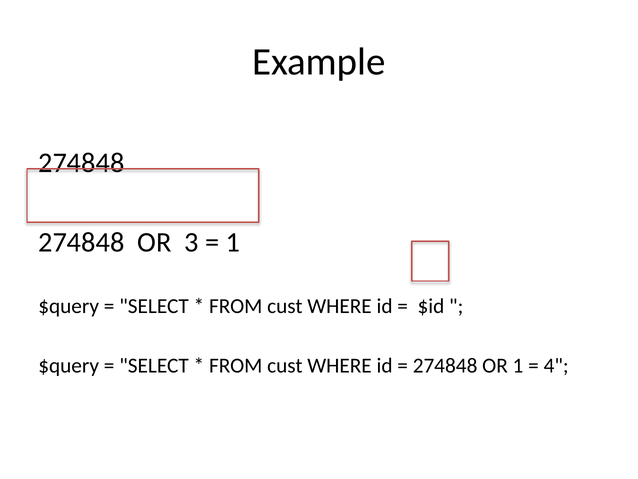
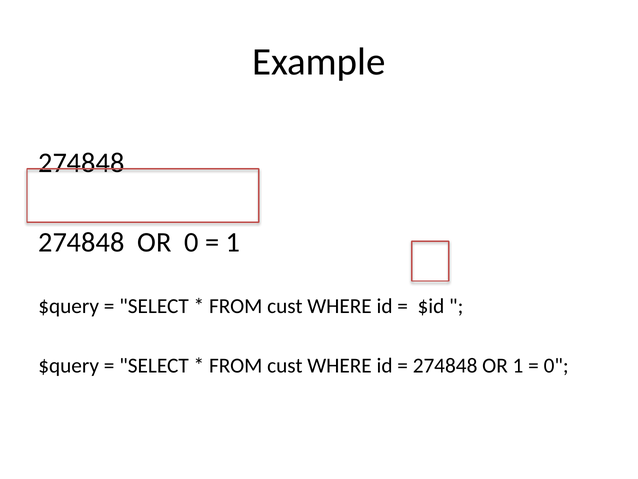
OR 3: 3 -> 0
4 at (556, 365): 4 -> 0
